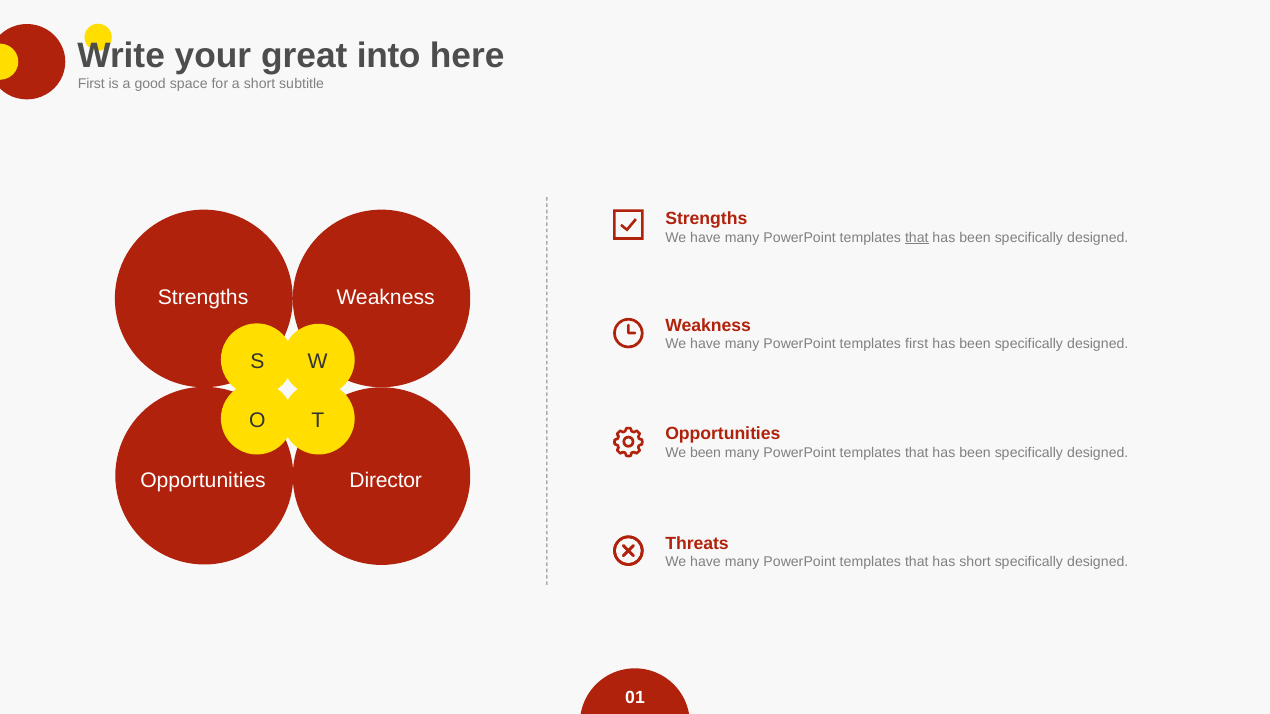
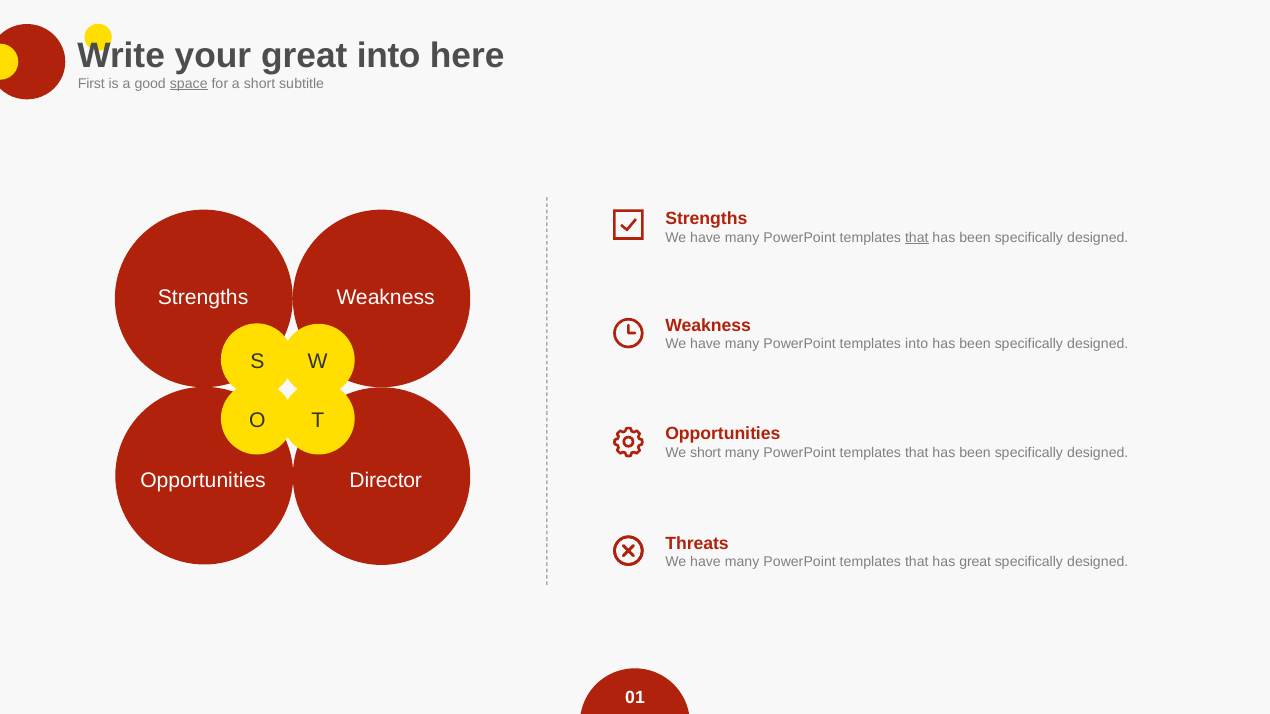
space underline: none -> present
templates first: first -> into
We been: been -> short
has short: short -> great
